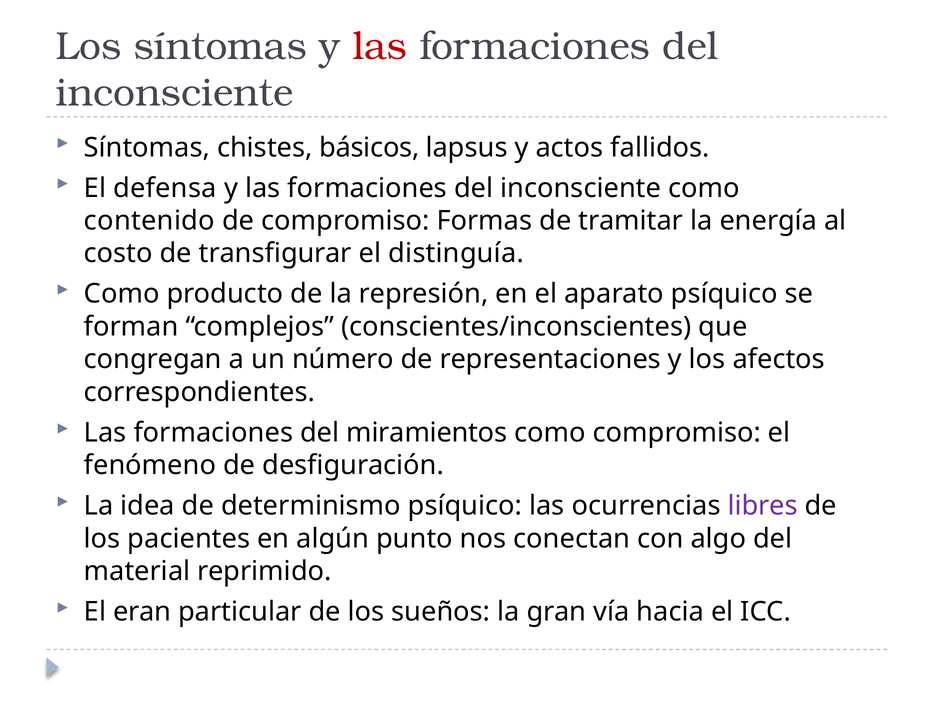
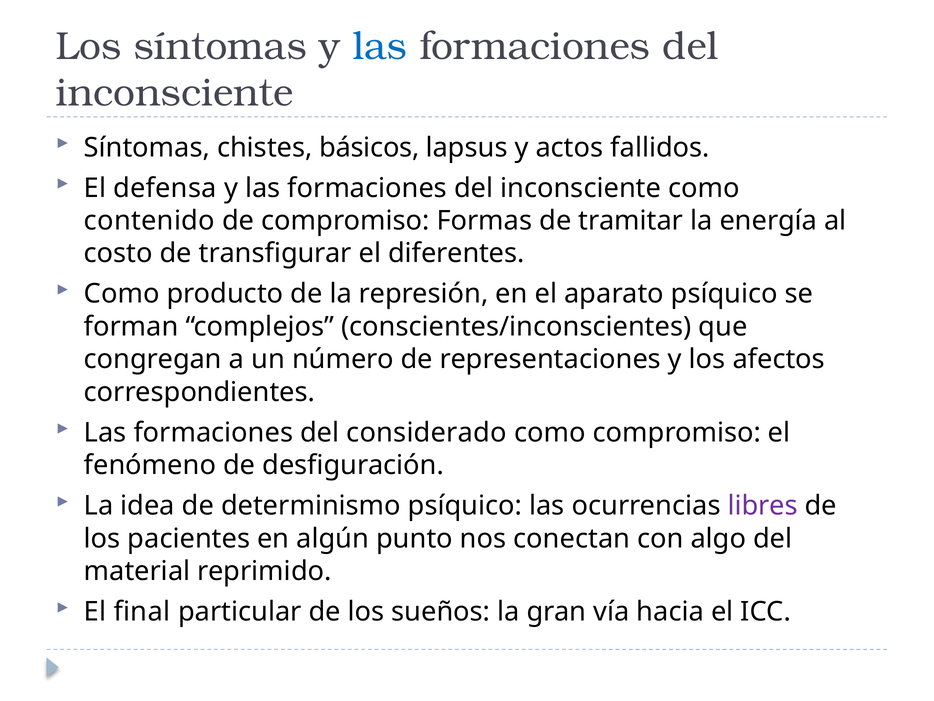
las at (380, 46) colour: red -> blue
distinguía: distinguía -> diferentes
miramientos: miramientos -> considerado
eran: eran -> final
